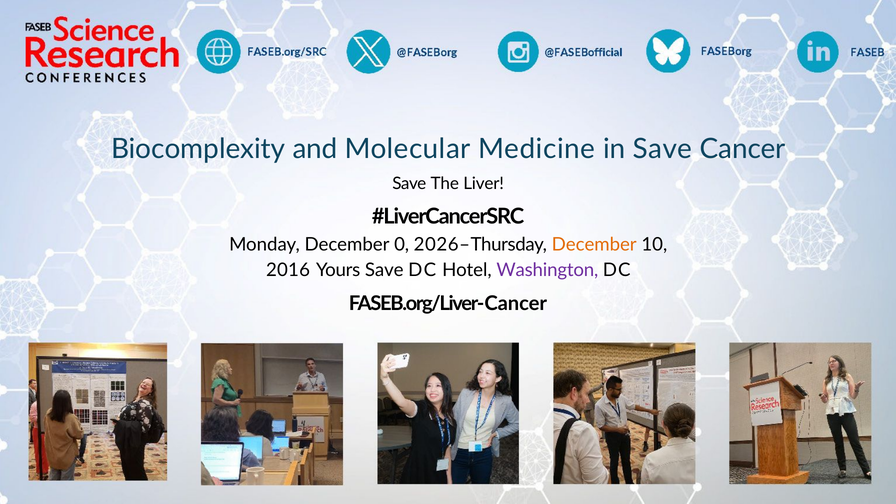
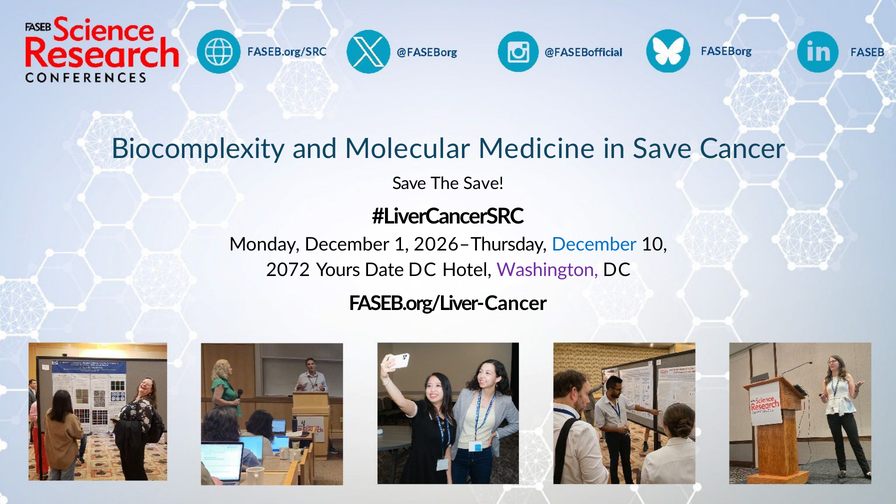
The Liver: Liver -> Save
0: 0 -> 1
December at (594, 244) colour: orange -> blue
2016: 2016 -> 2072
Yours Save: Save -> Date
